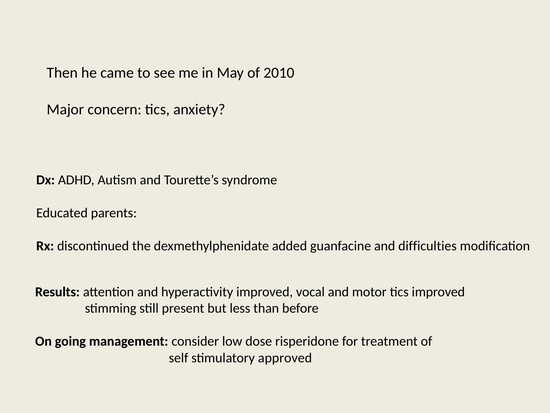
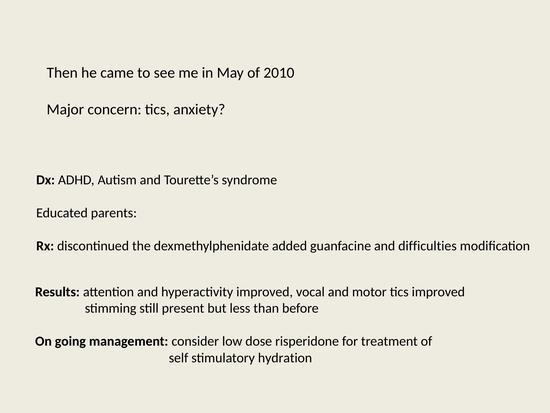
approved: approved -> hydration
